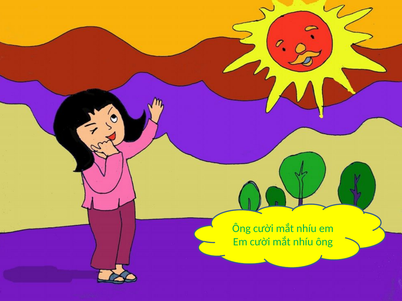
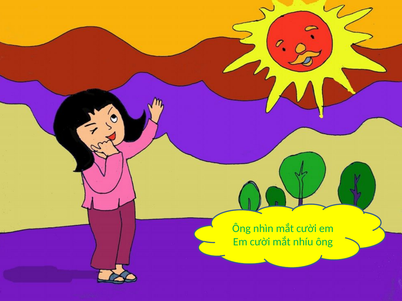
Ông cười: cười -> nhìn
nhíu at (307, 229): nhíu -> cười
